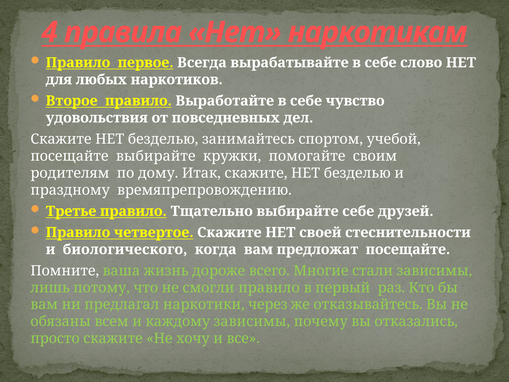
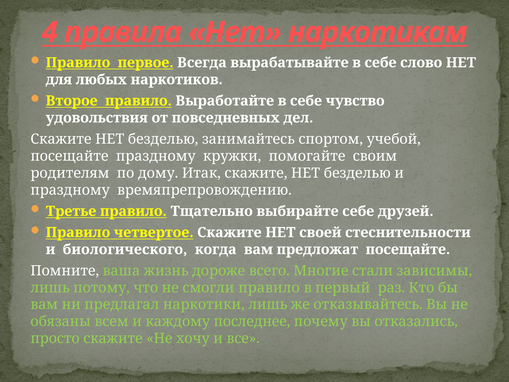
посещайте выбирайте: выбирайте -> праздному
наркотики через: через -> лишь
каждому зависимы: зависимы -> последнее
